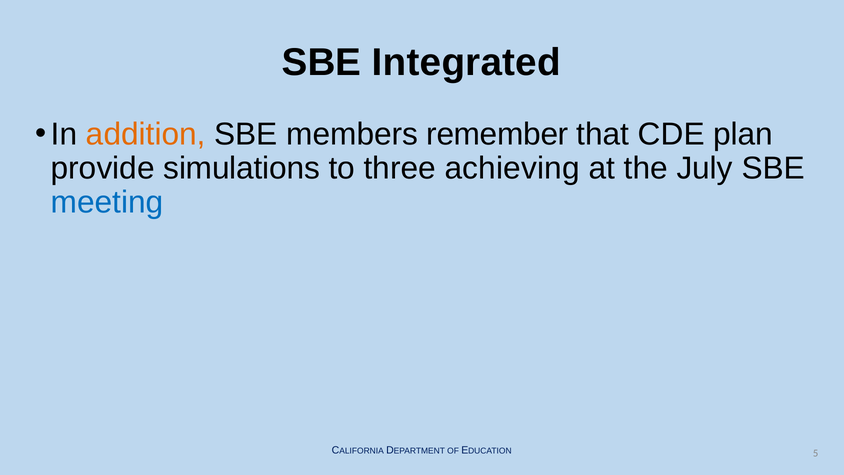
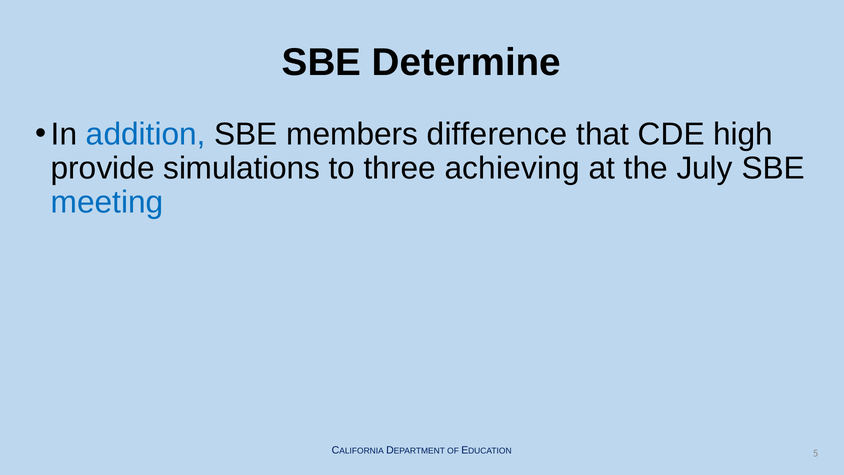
Integrated: Integrated -> Determine
addition colour: orange -> blue
remember: remember -> difference
plan: plan -> high
